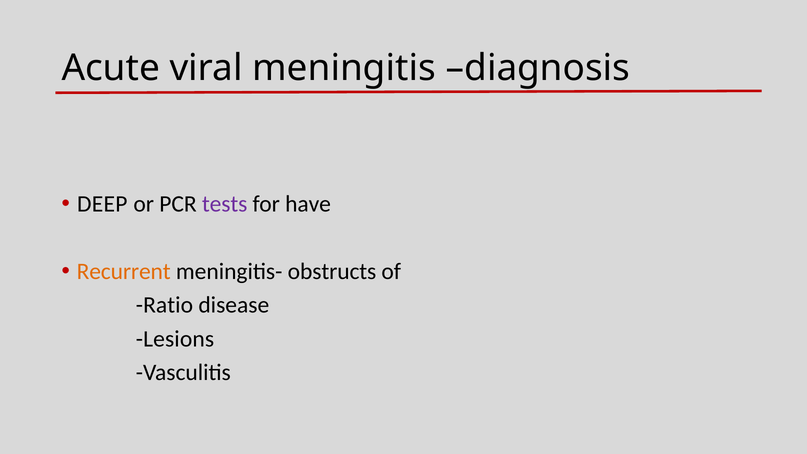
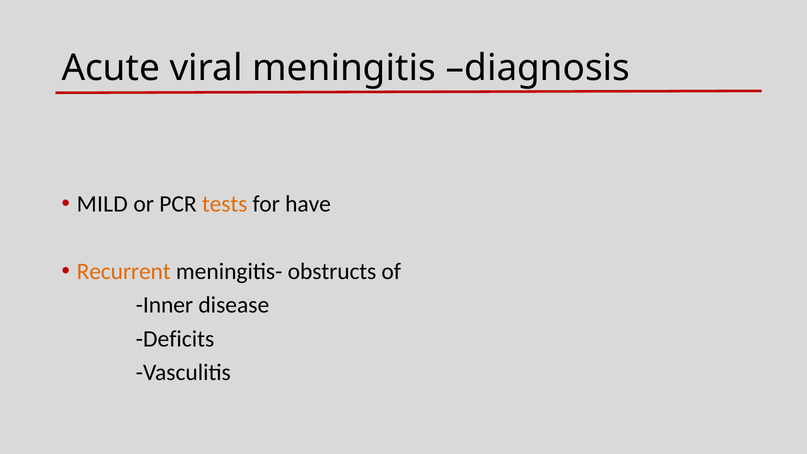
DEEP: DEEP -> MILD
tests colour: purple -> orange
Ratio: Ratio -> Inner
Lesions: Lesions -> Deficits
